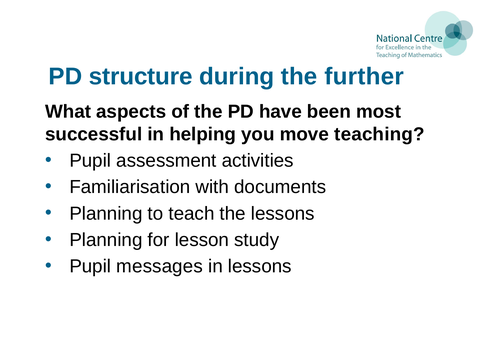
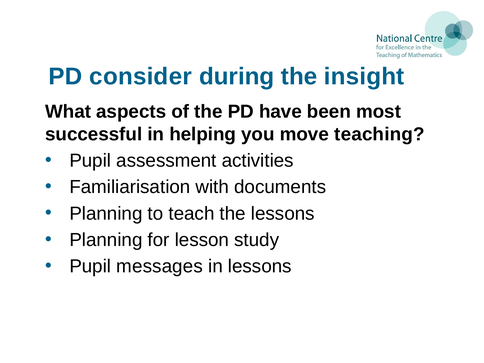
structure: structure -> consider
further: further -> insight
